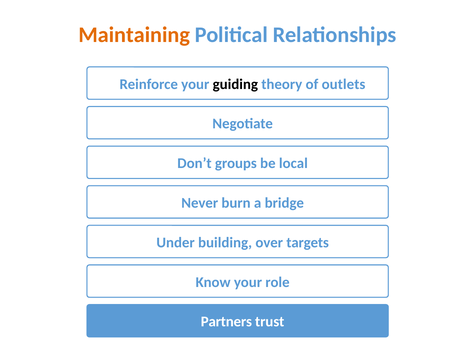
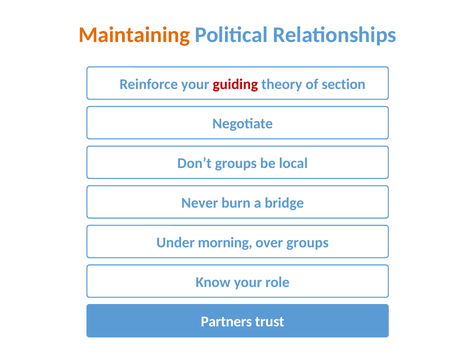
guiding colour: black -> red
outlets: outlets -> section
building: building -> morning
over targets: targets -> groups
